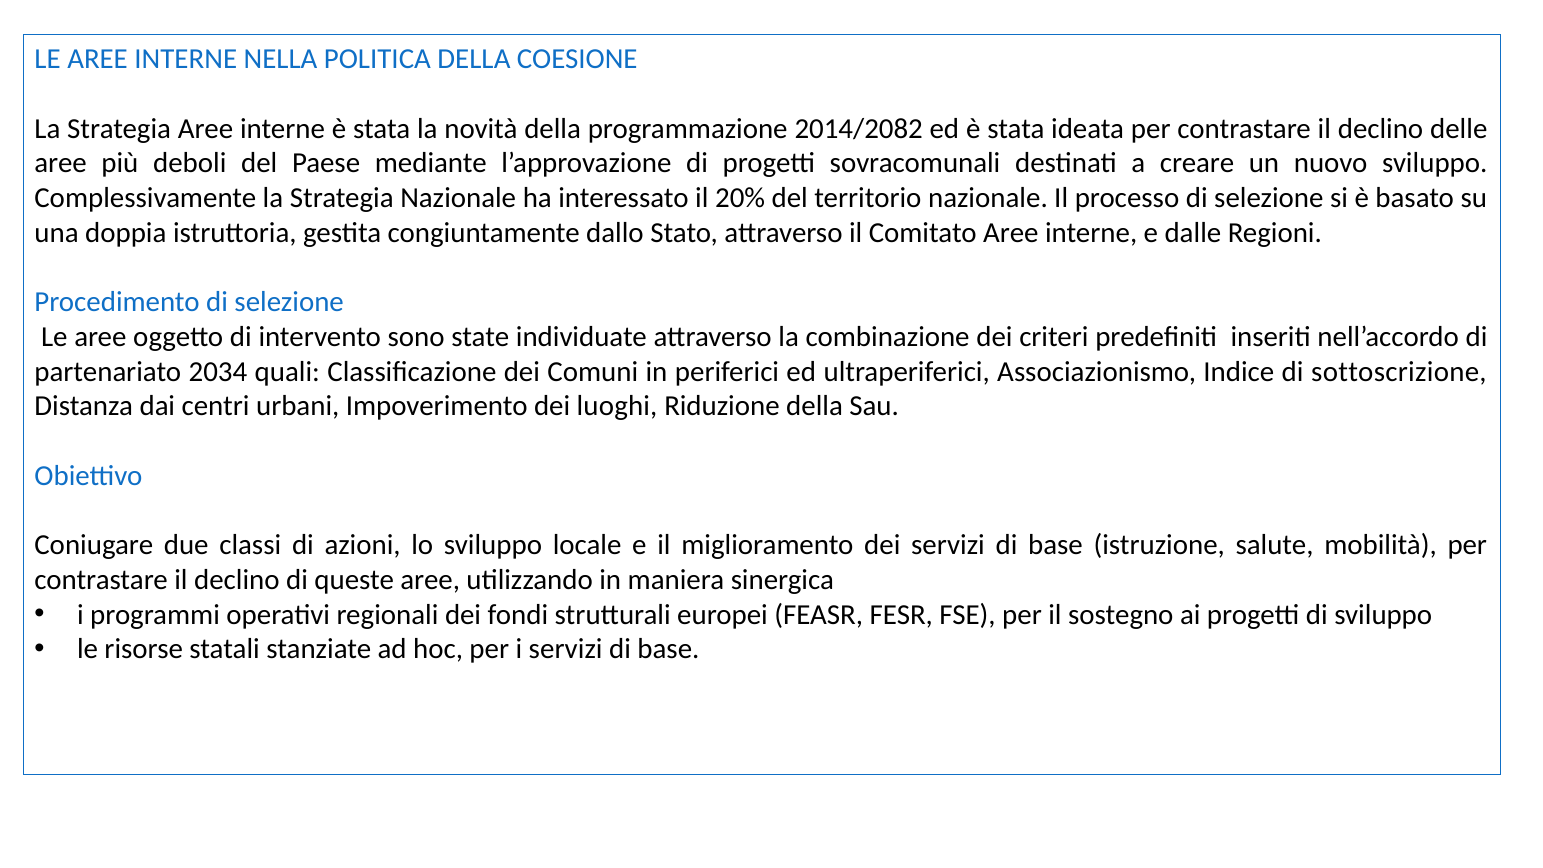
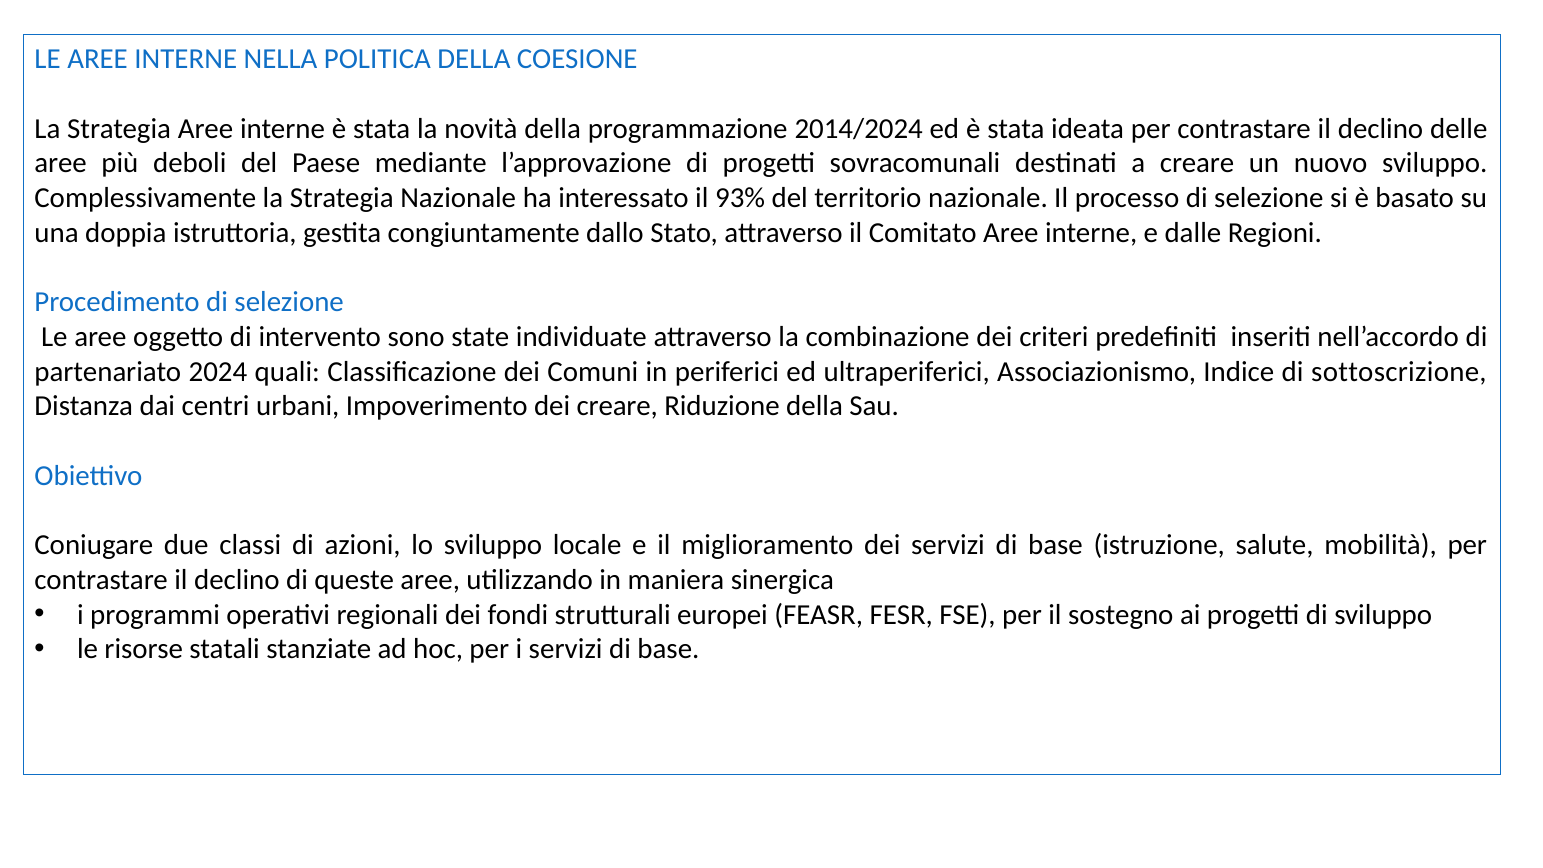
2014/2082: 2014/2082 -> 2014/2024
20%: 20% -> 93%
2034: 2034 -> 2024
dei luoghi: luoghi -> creare
